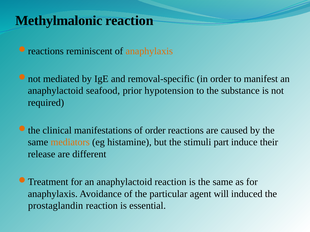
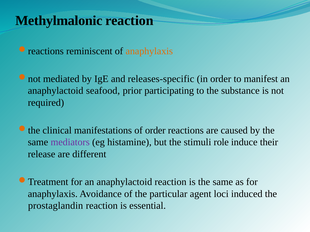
removal-specific: removal-specific -> releases-specific
hypotension: hypotension -> participating
mediators colour: orange -> purple
part: part -> role
will: will -> loci
